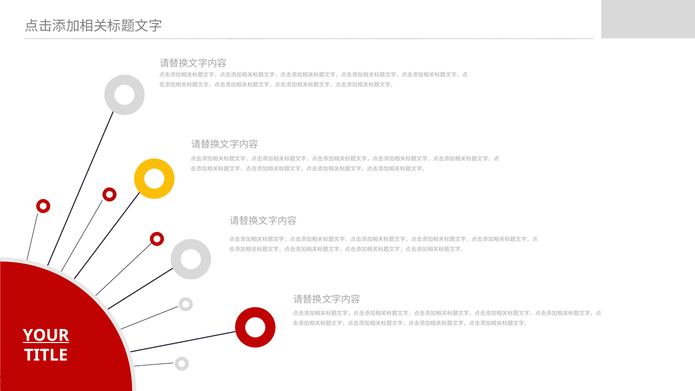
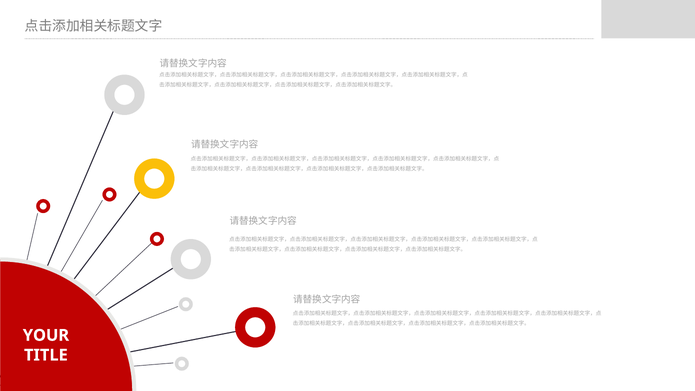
YOUR underline: present -> none
